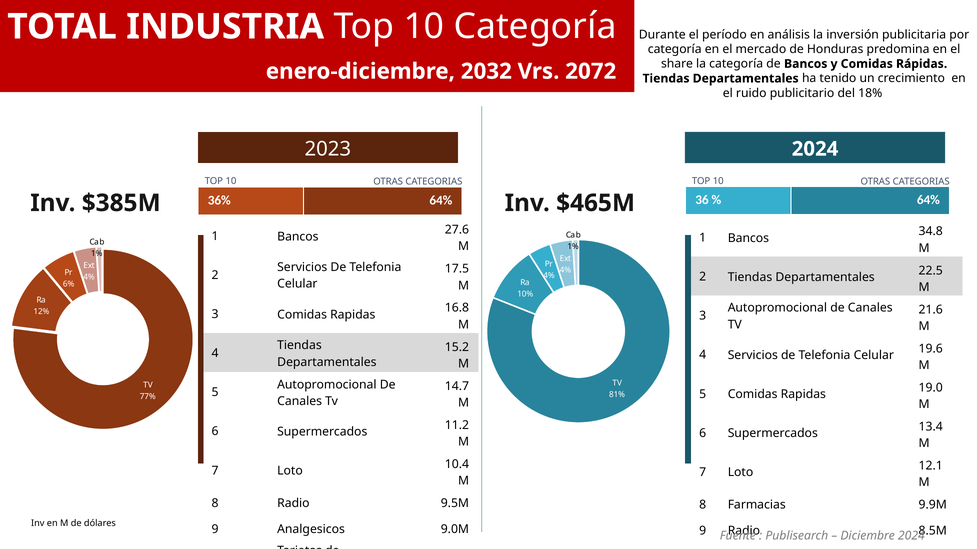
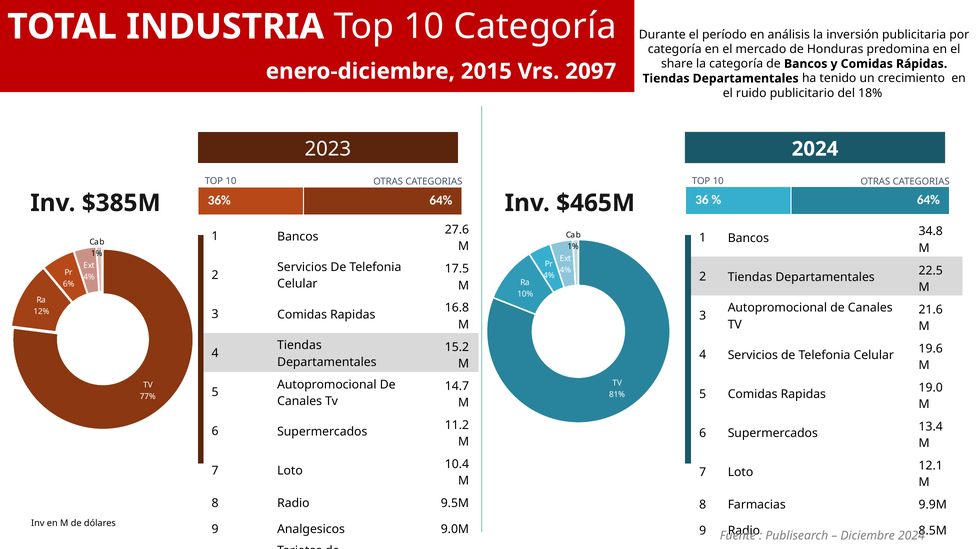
2032: 2032 -> 2015
2072: 2072 -> 2097
